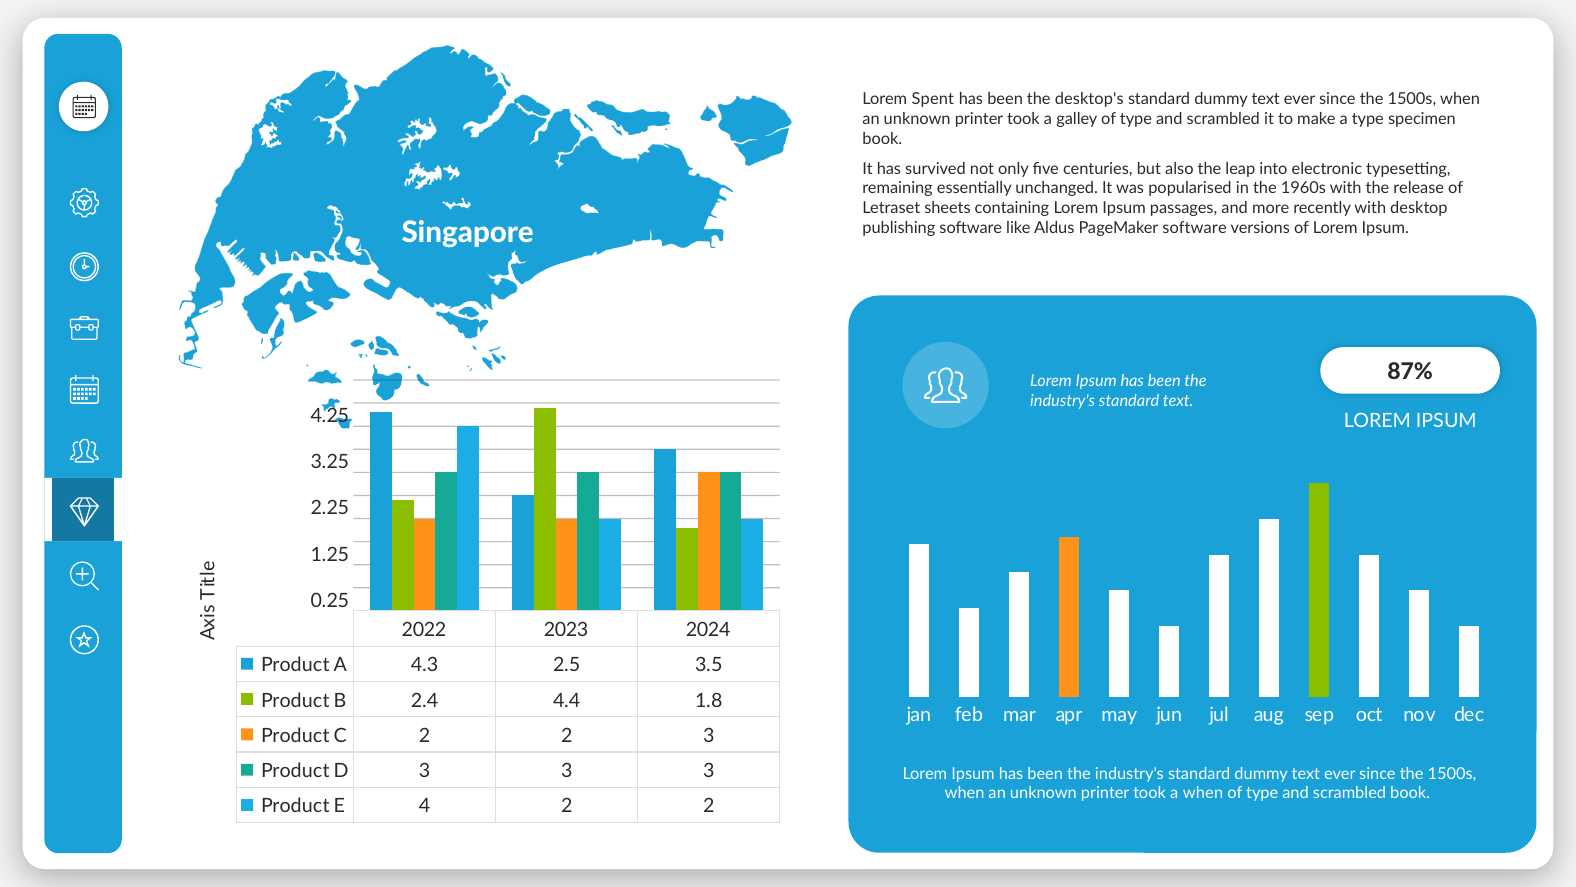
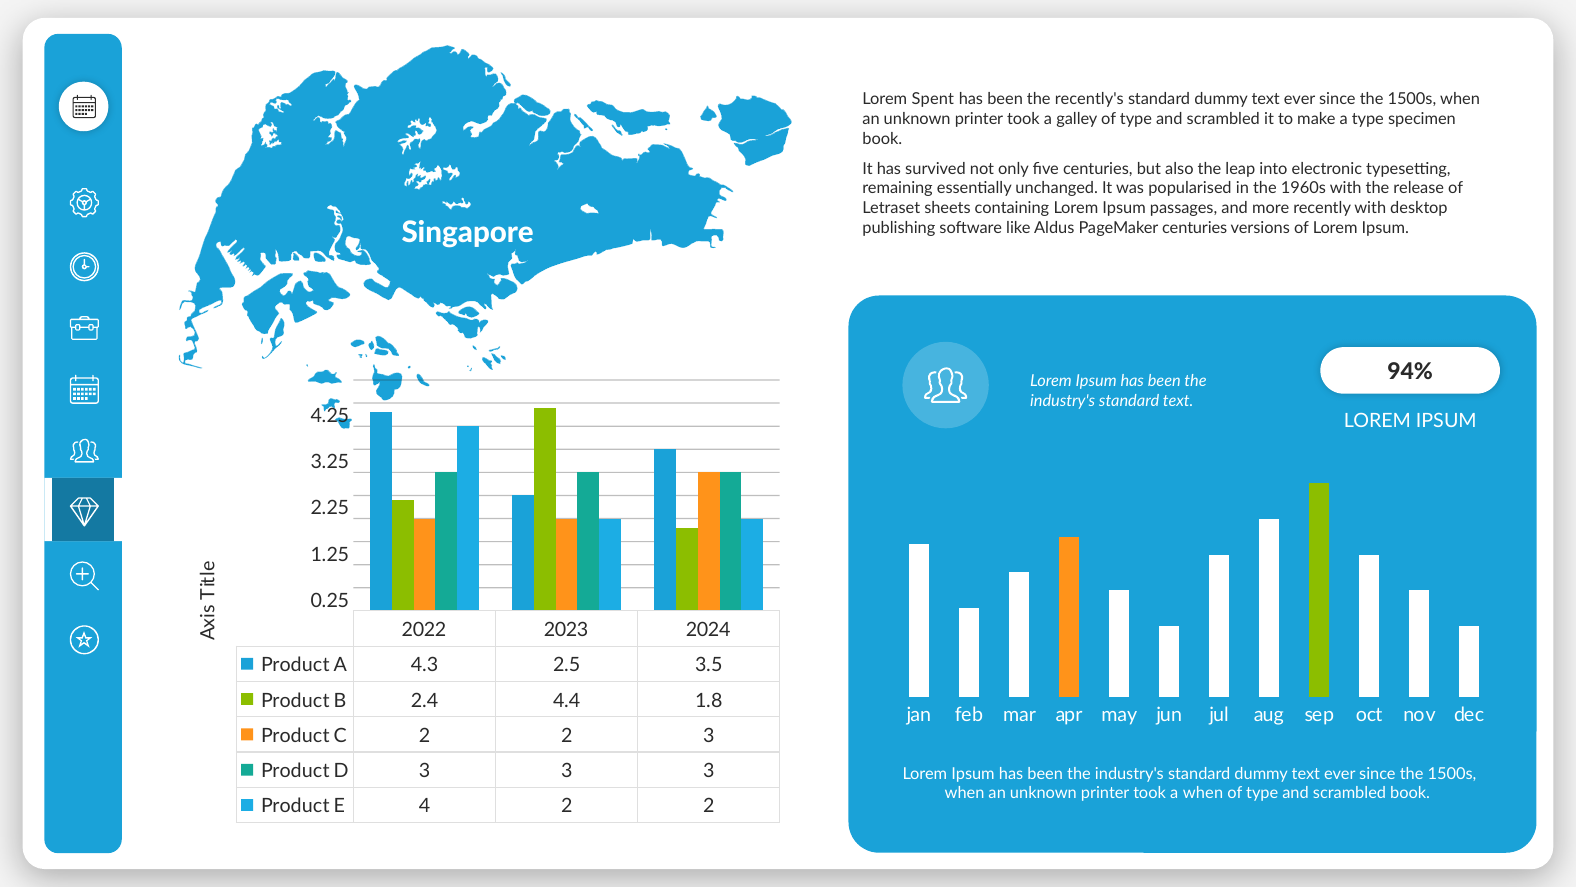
desktop's: desktop's -> recently's
PageMaker software: software -> centuries
87%: 87% -> 94%
